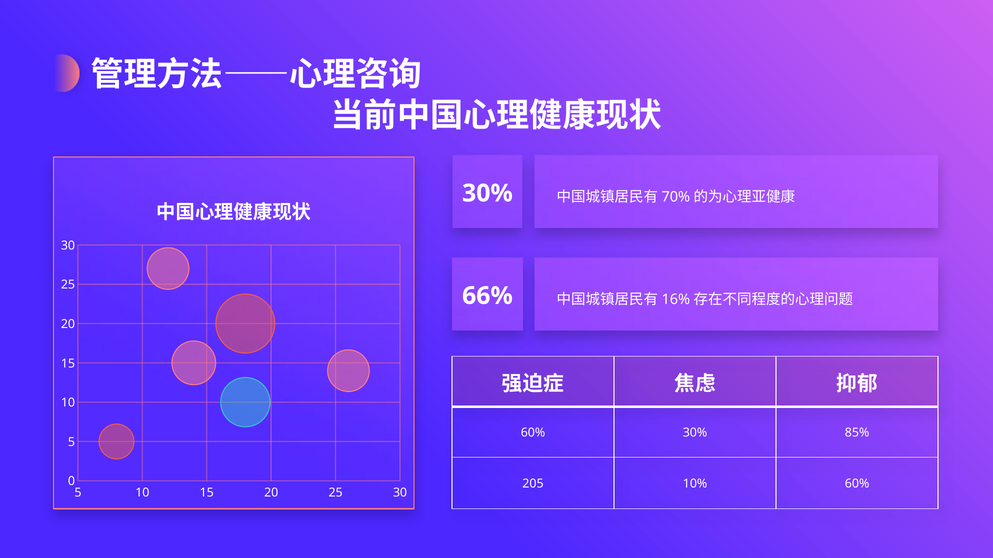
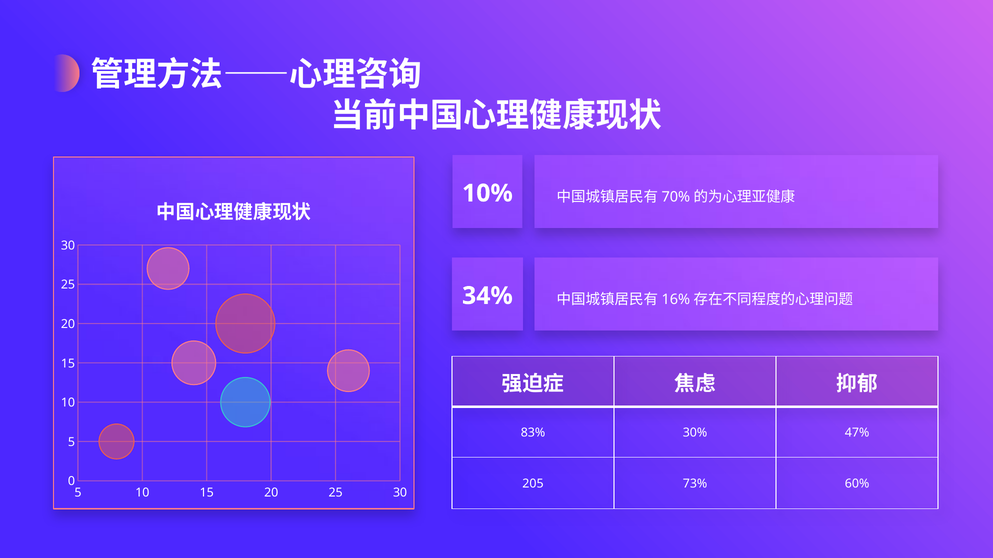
30% at (487, 193): 30% -> 10%
66%: 66% -> 34%
60% at (533, 433): 60% -> 83%
85%: 85% -> 47%
10%: 10% -> 73%
